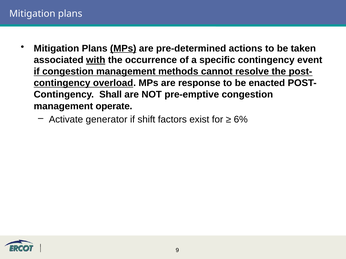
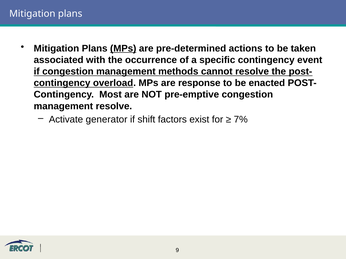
with underline: present -> none
Shall: Shall -> Most
management operate: operate -> resolve
6%: 6% -> 7%
